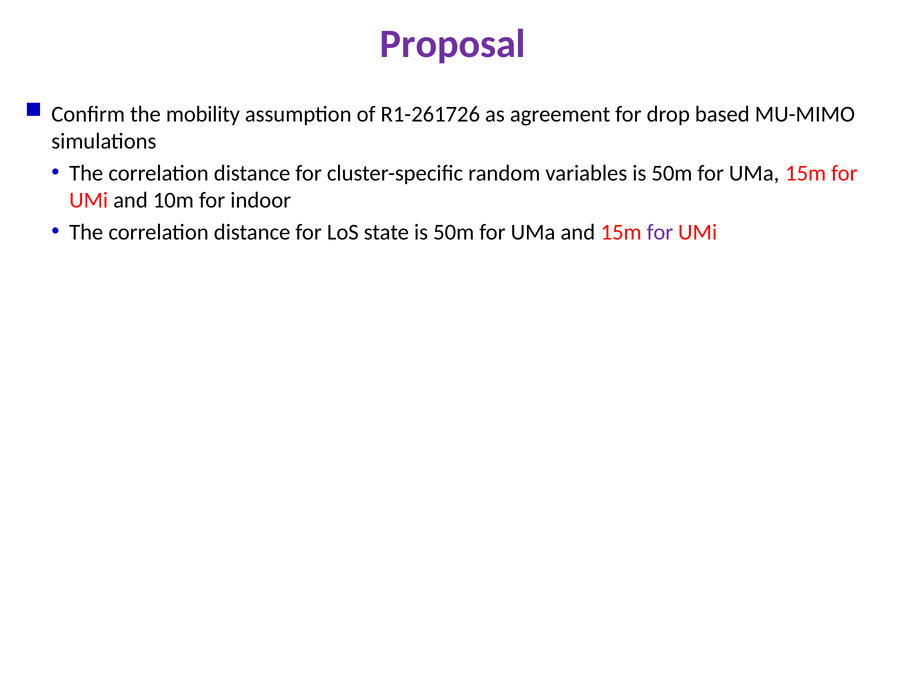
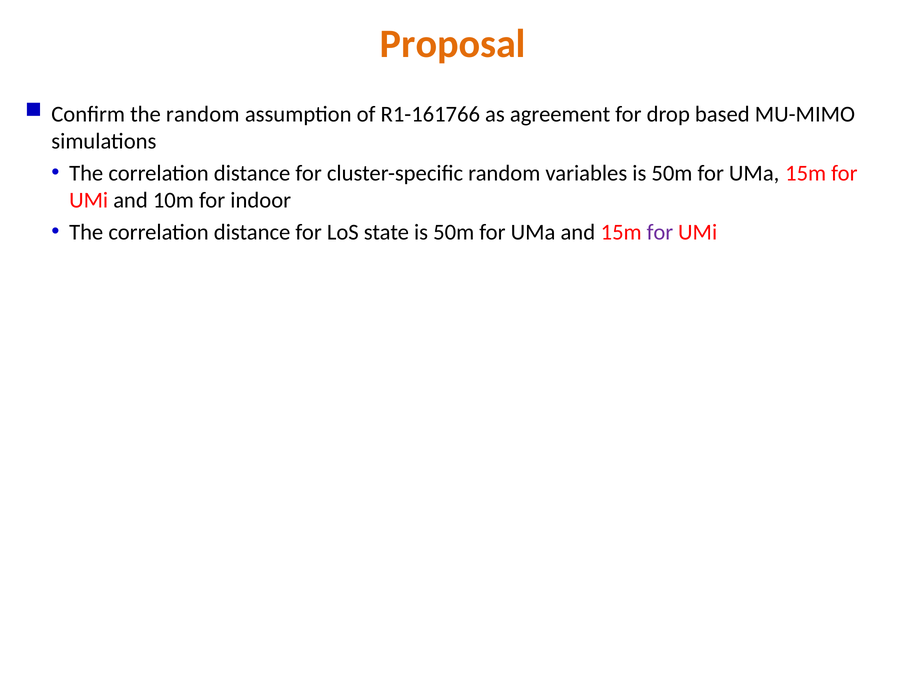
Proposal colour: purple -> orange
the mobility: mobility -> random
R1-261726: R1-261726 -> R1-161766
